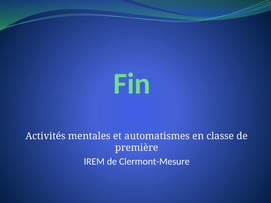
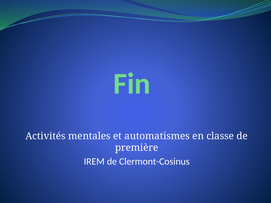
Clermont-Mesure: Clermont-Mesure -> Clermont-Cosinus
